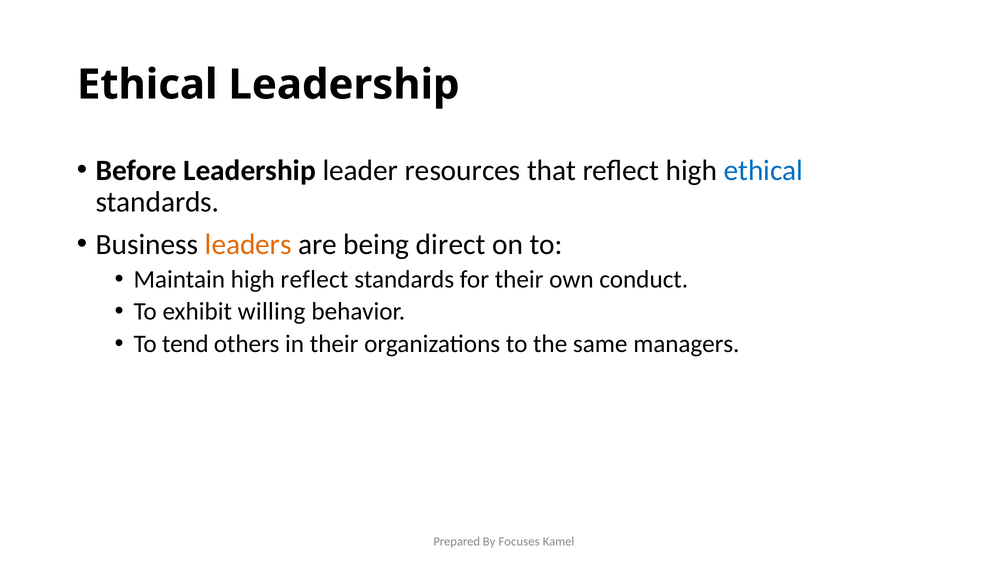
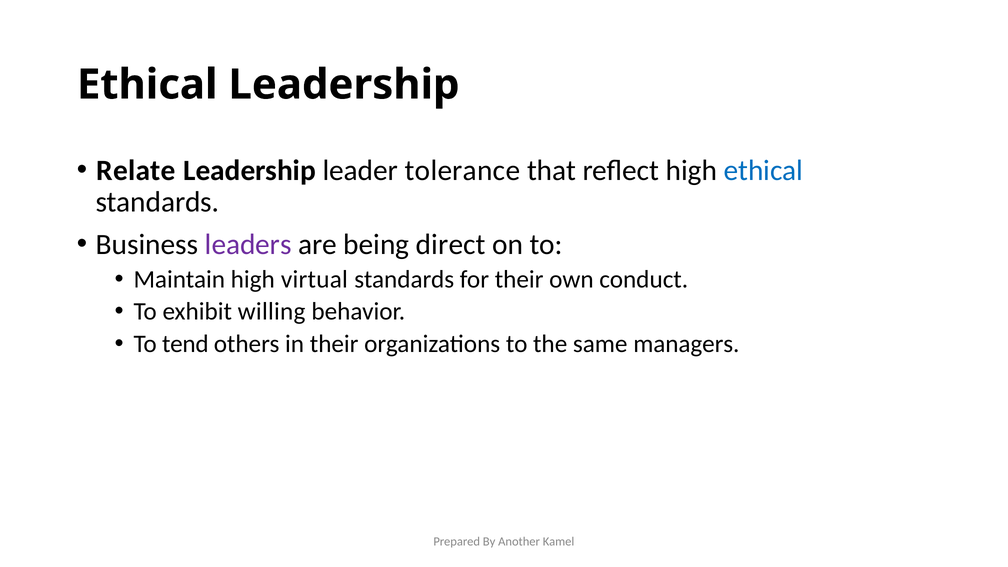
Before: Before -> Relate
resources: resources -> tolerance
leaders colour: orange -> purple
high reflect: reflect -> virtual
Focuses: Focuses -> Another
